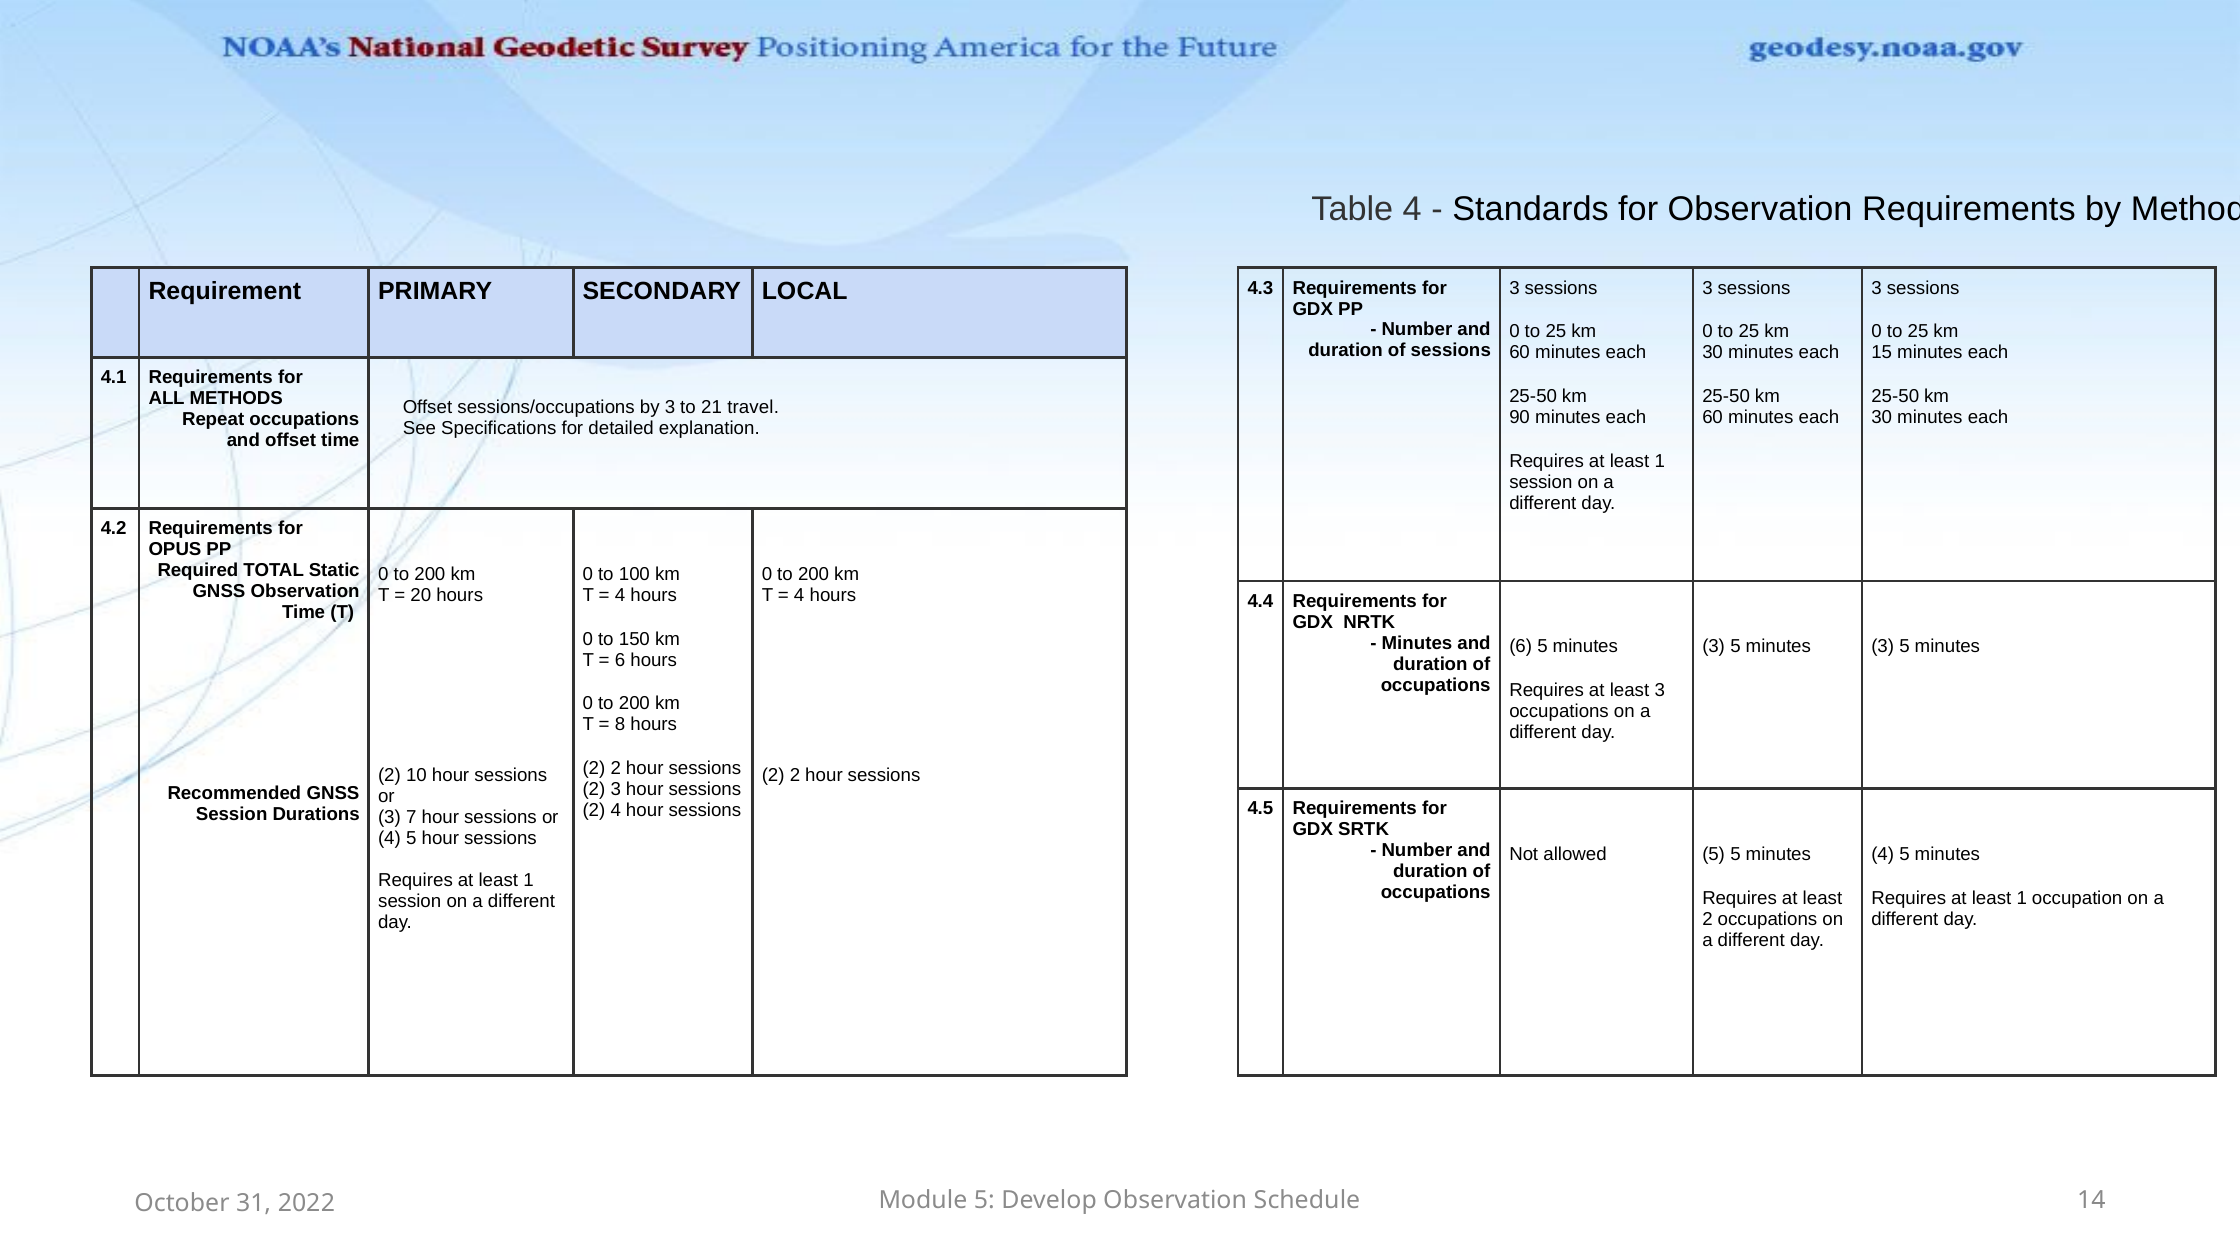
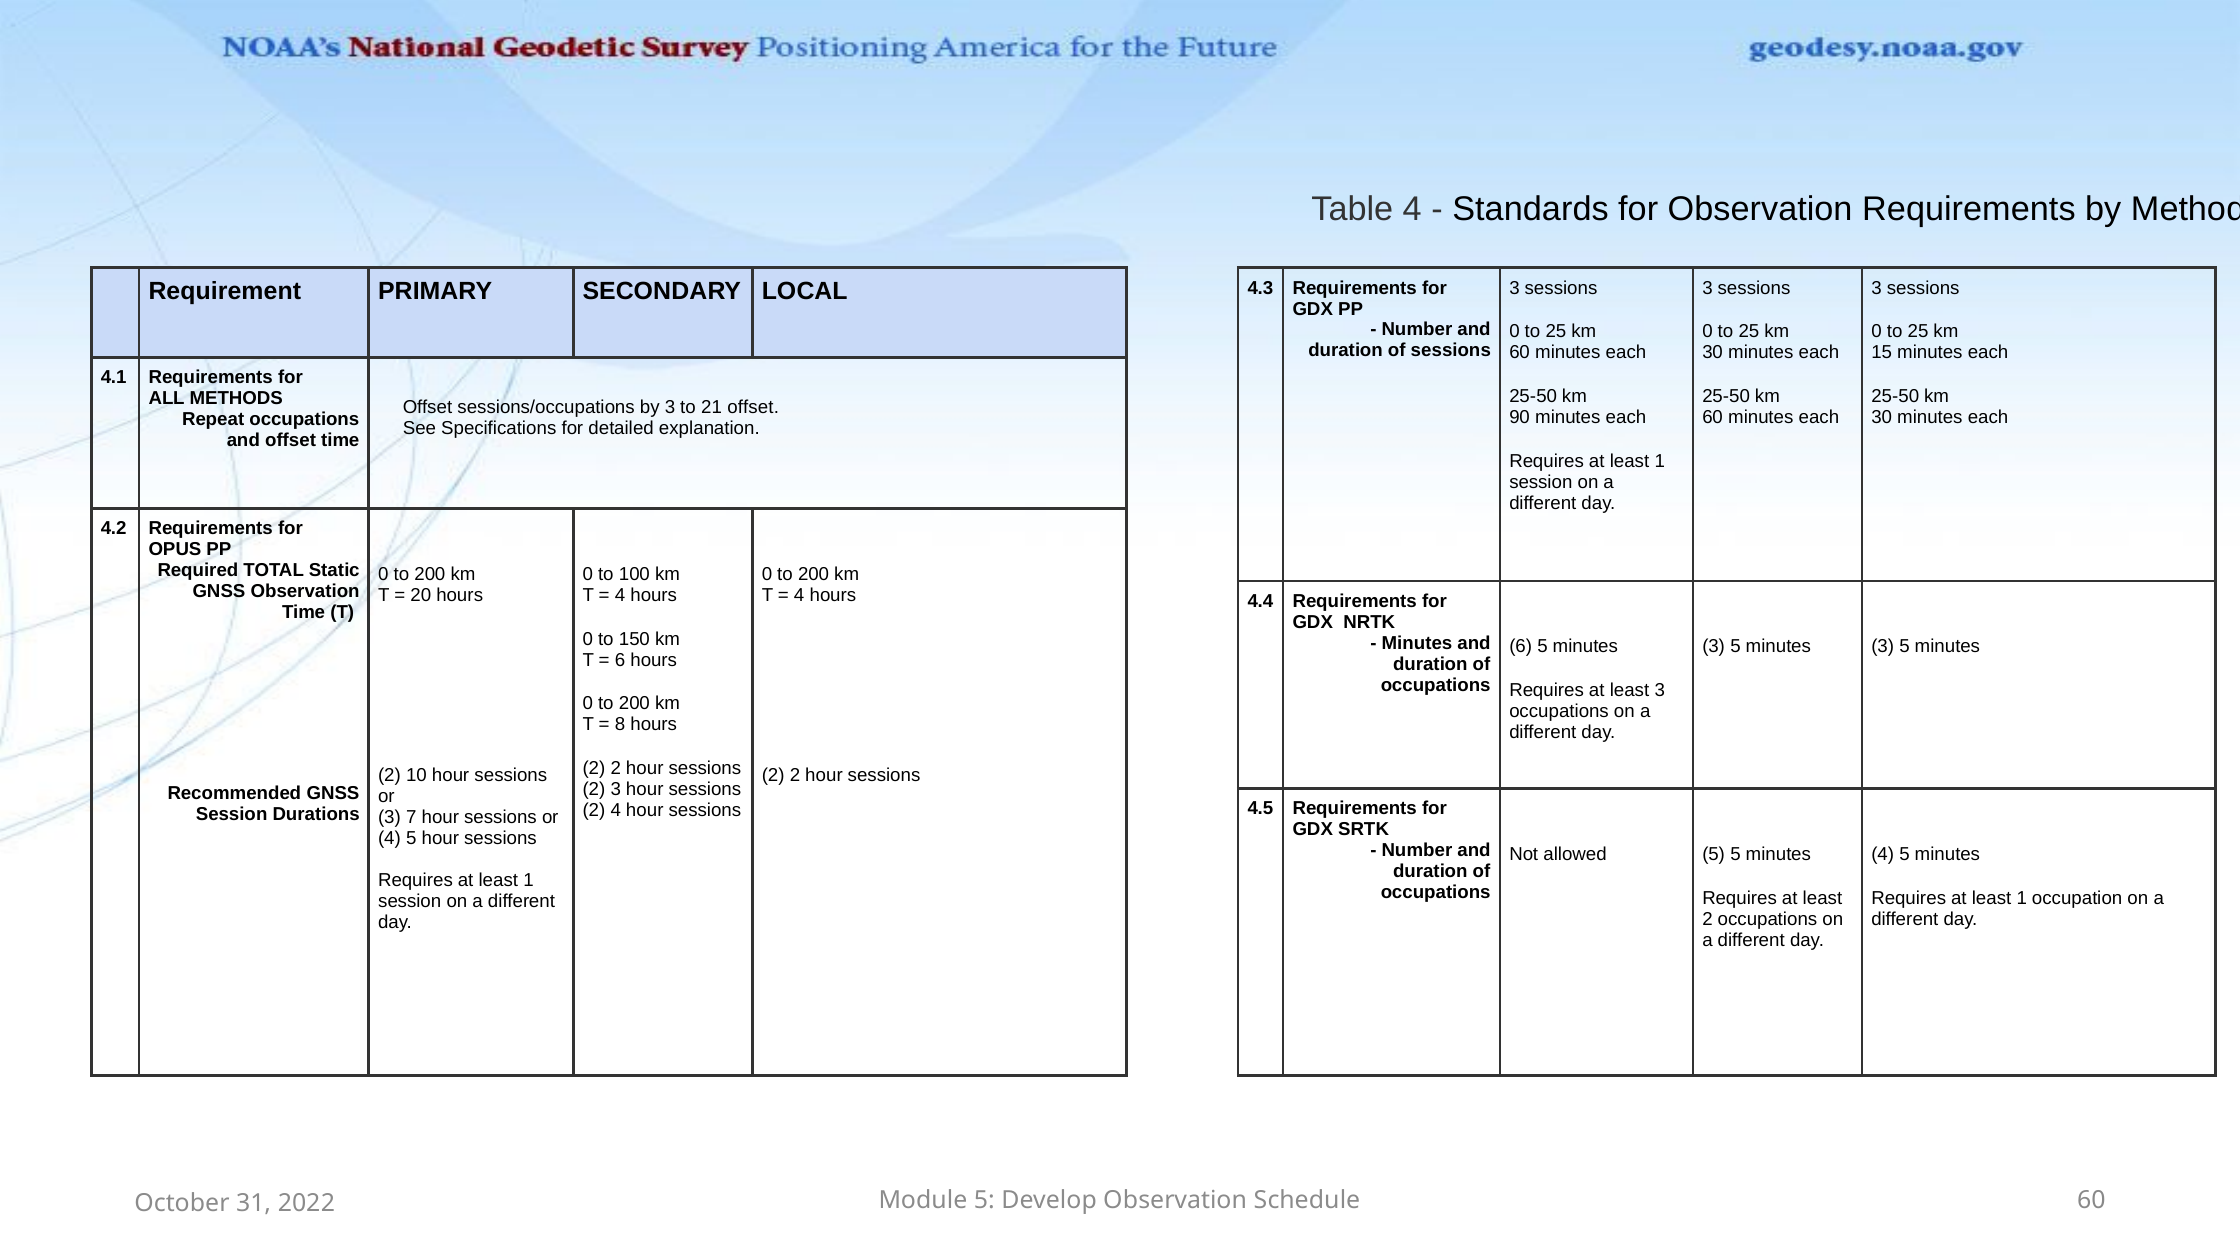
21 travel: travel -> offset
Schedule 14: 14 -> 60
